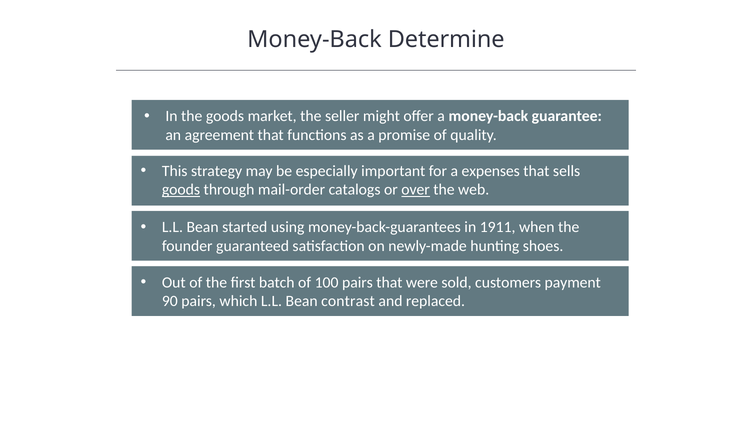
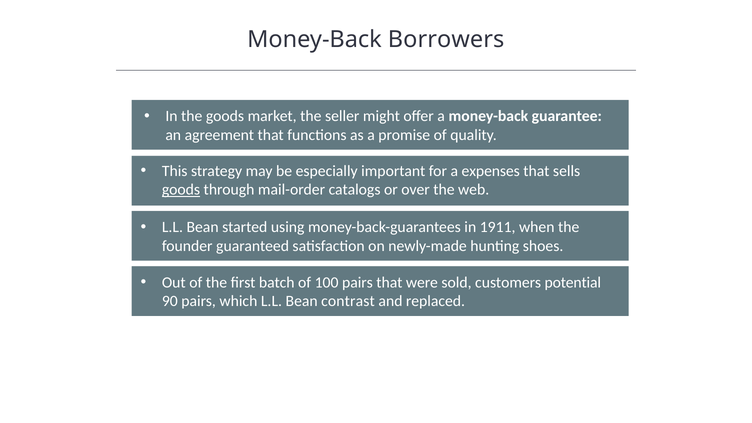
Determine: Determine -> Borrowers
over underline: present -> none
payment: payment -> potential
